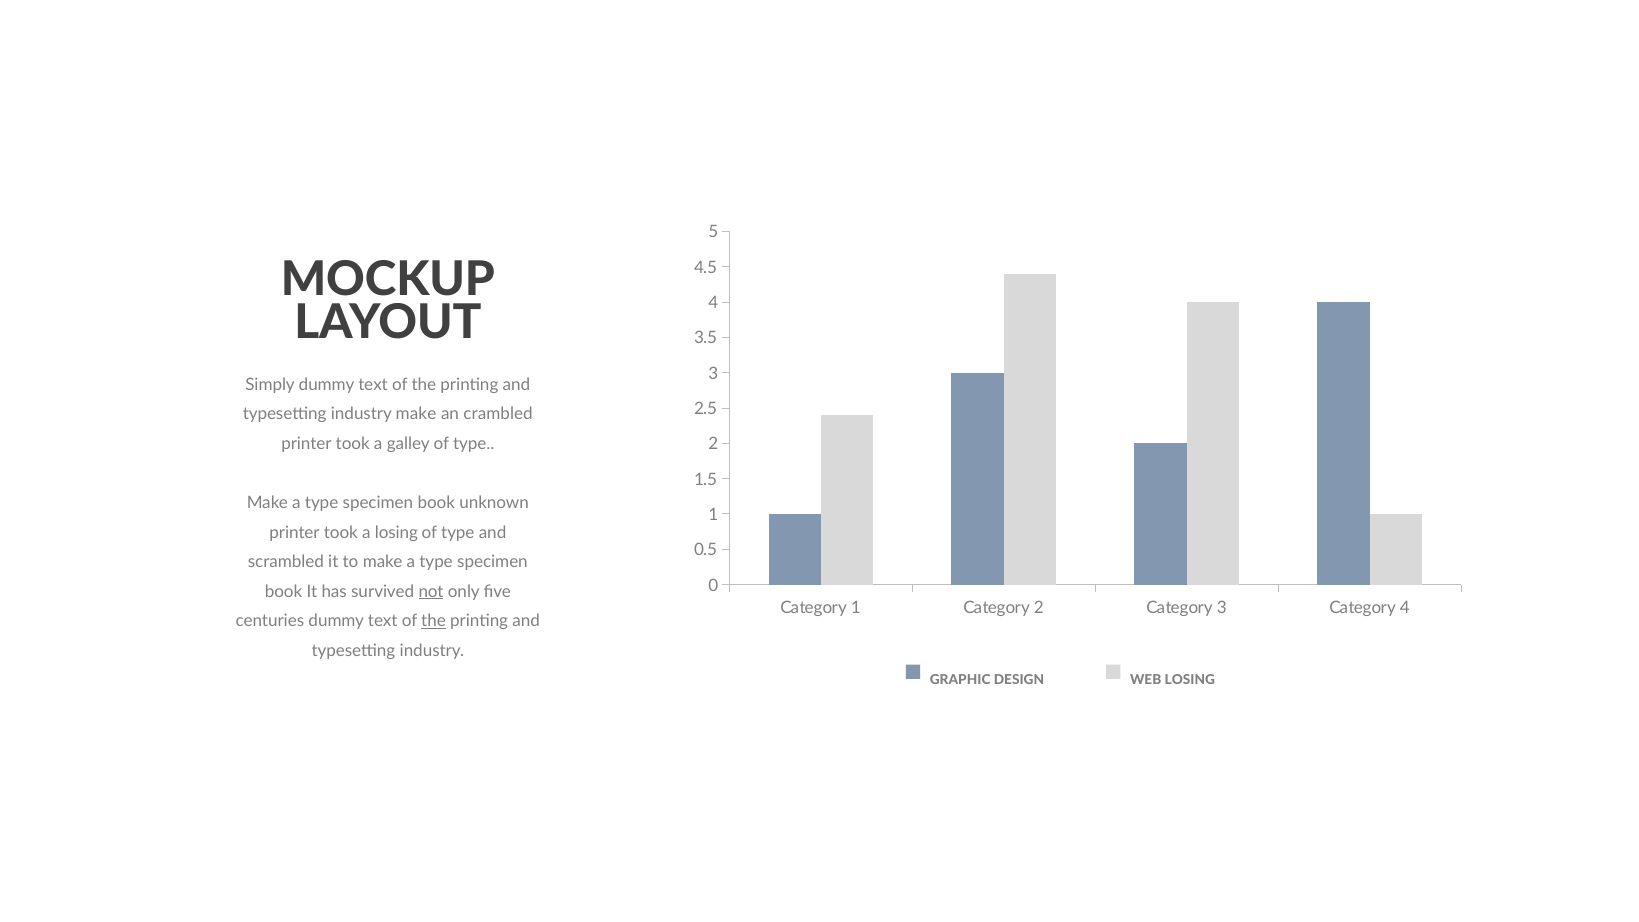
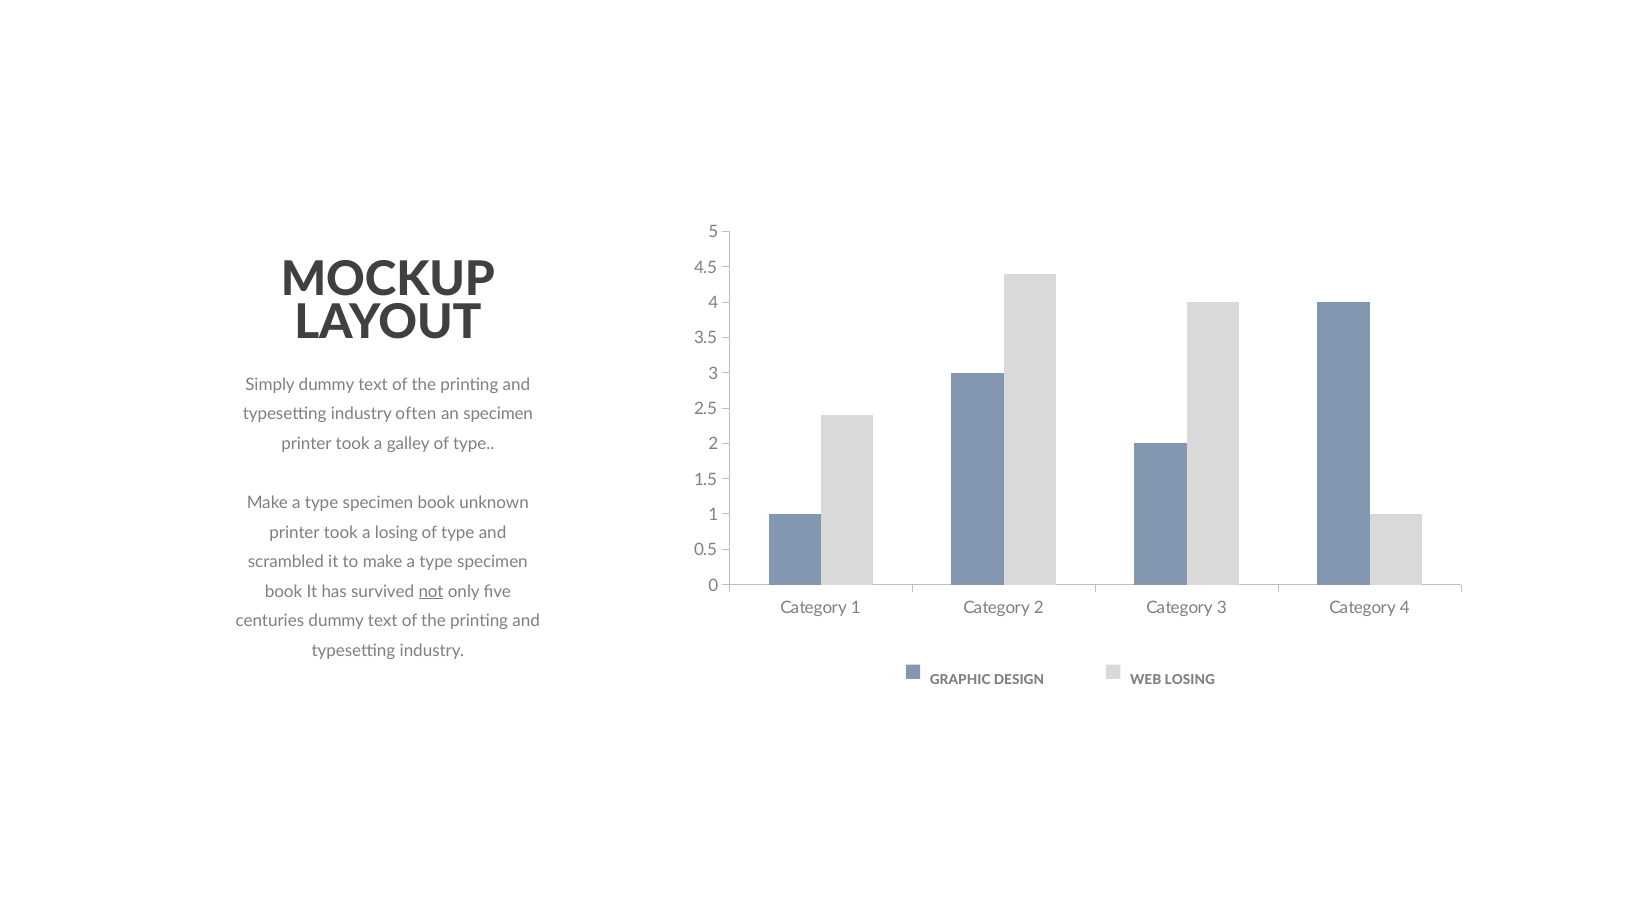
industry make: make -> often
an crambled: crambled -> specimen
the at (434, 621) underline: present -> none
